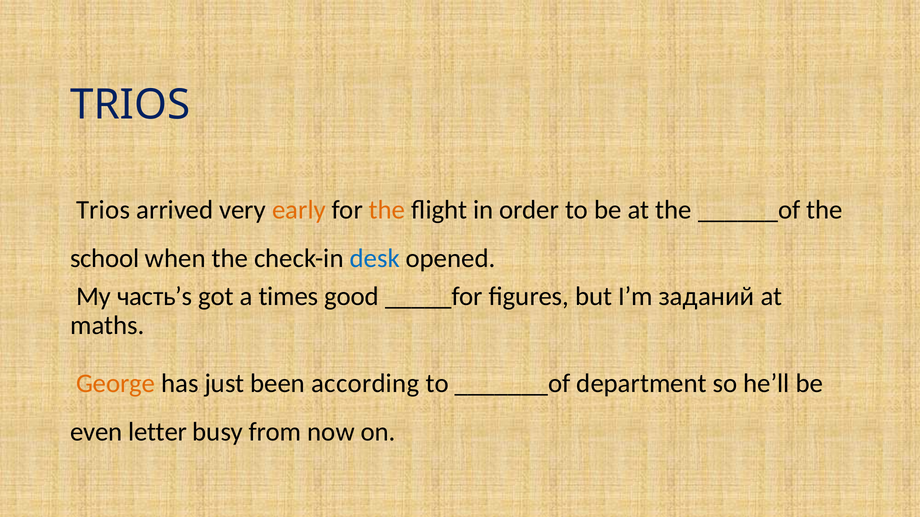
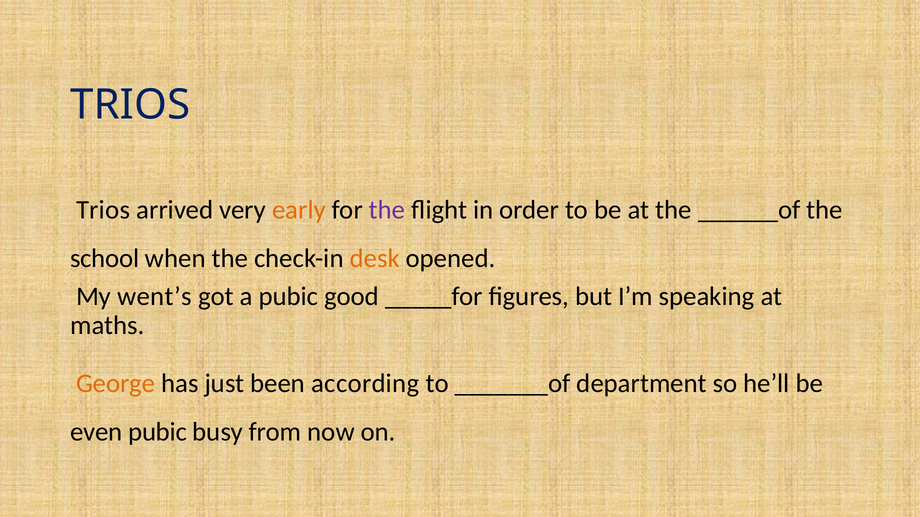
the at (387, 210) colour: orange -> purple
desk colour: blue -> orange
часть’s: часть’s -> went’s
a times: times -> pubic
заданий: заданий -> speaking
even letter: letter -> pubic
